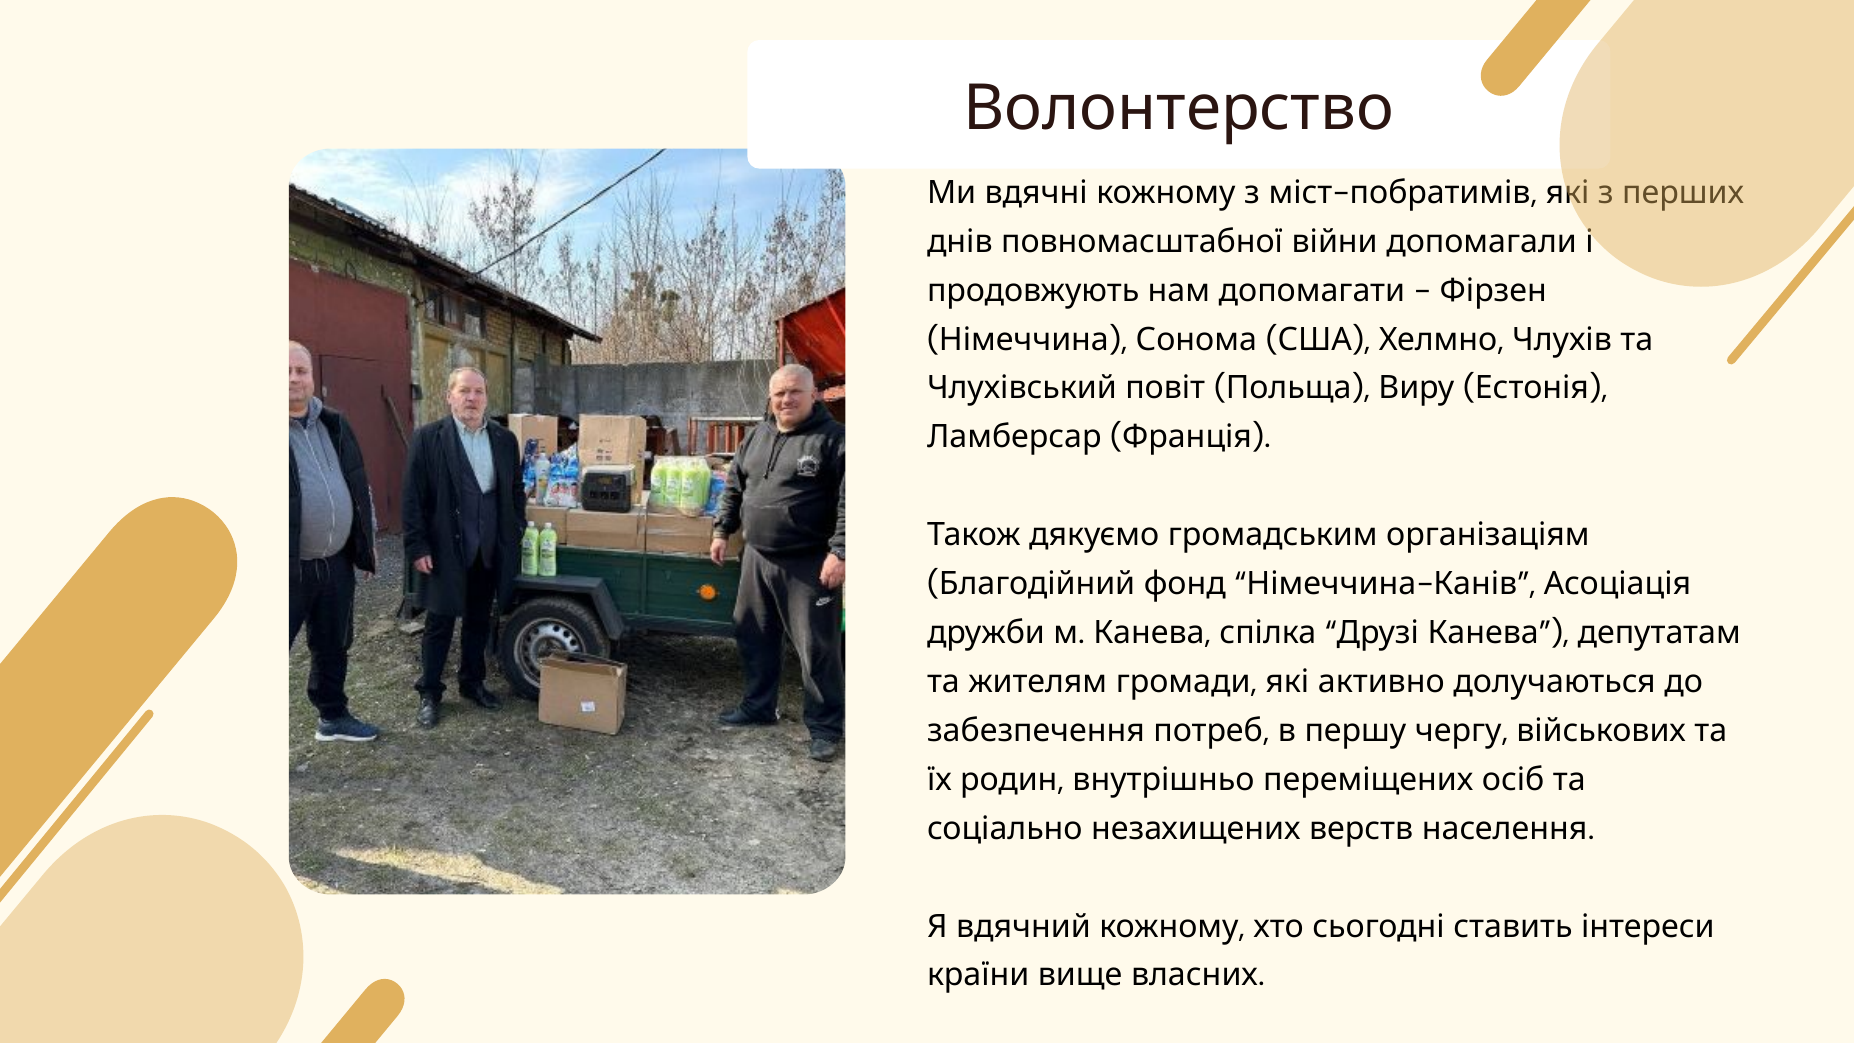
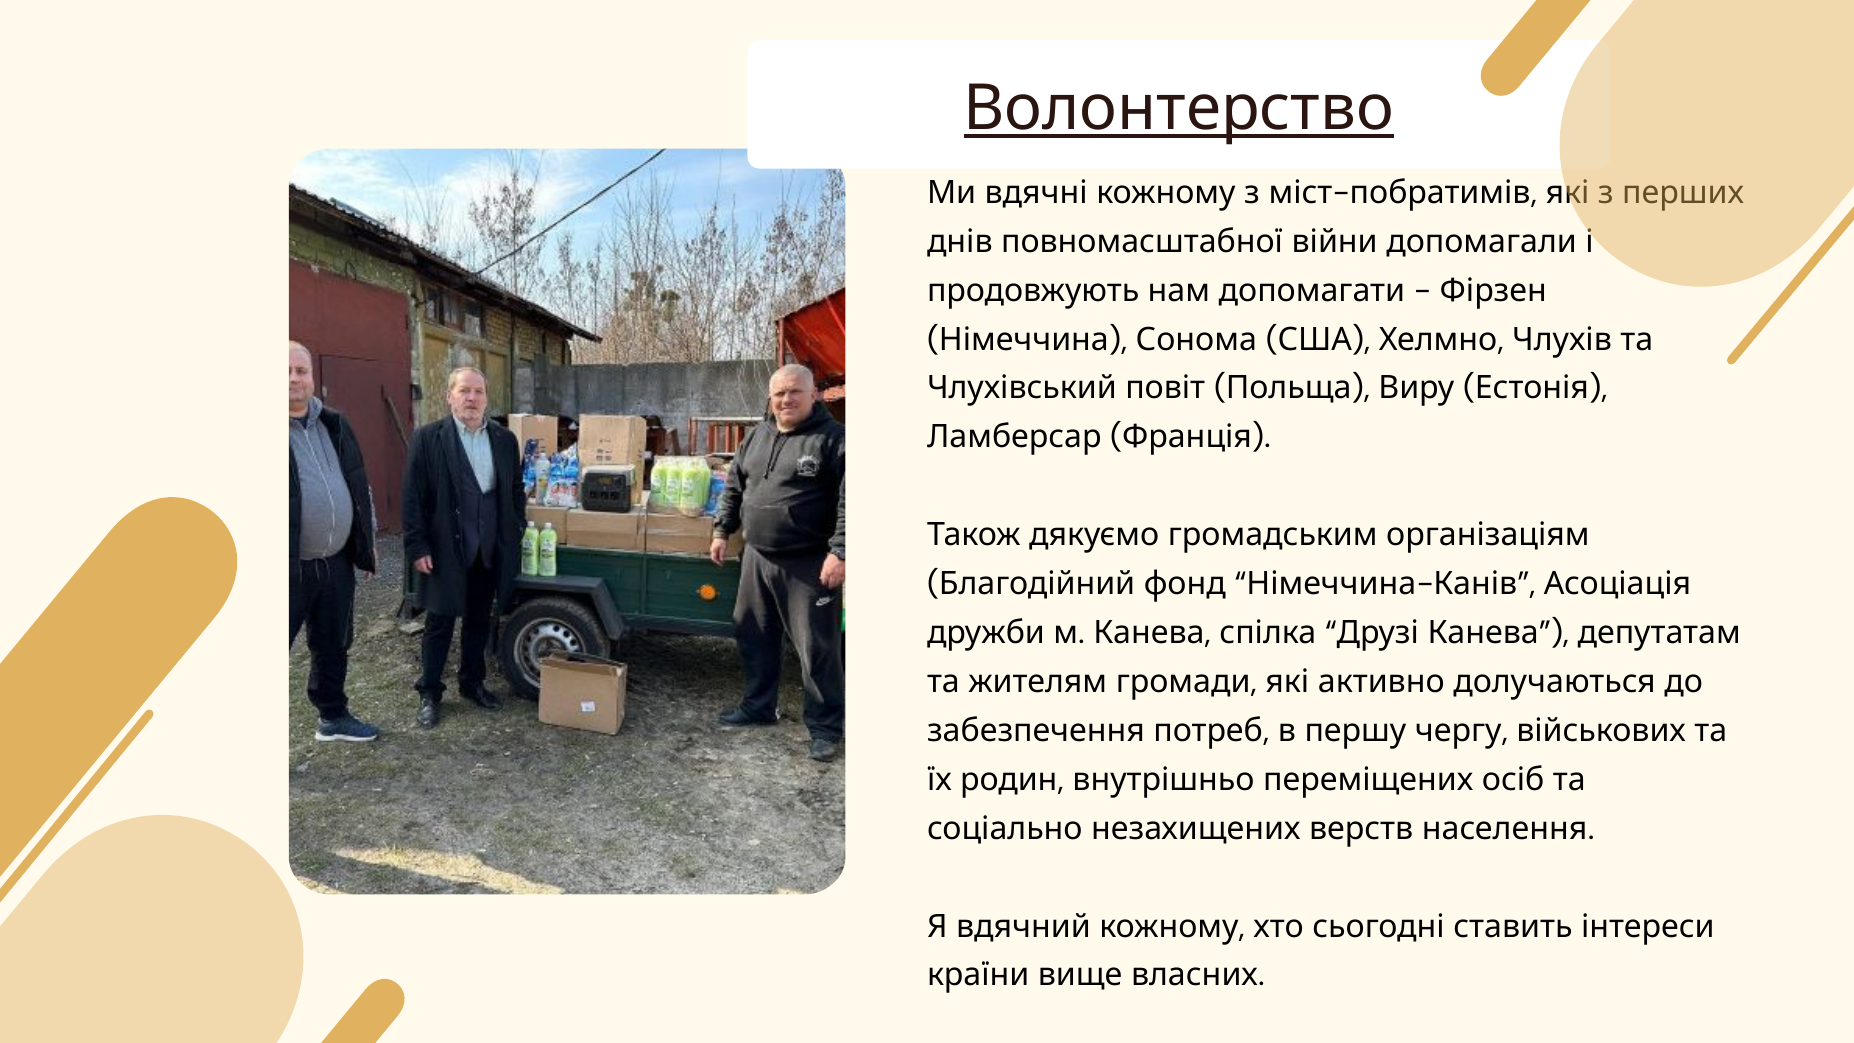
Волонтерство underline: none -> present
